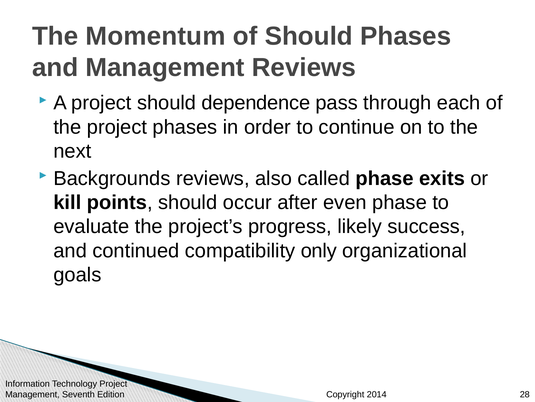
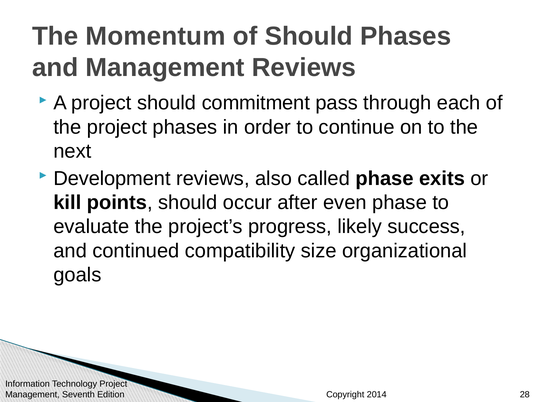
dependence: dependence -> commitment
Backgrounds: Backgrounds -> Development
only: only -> size
